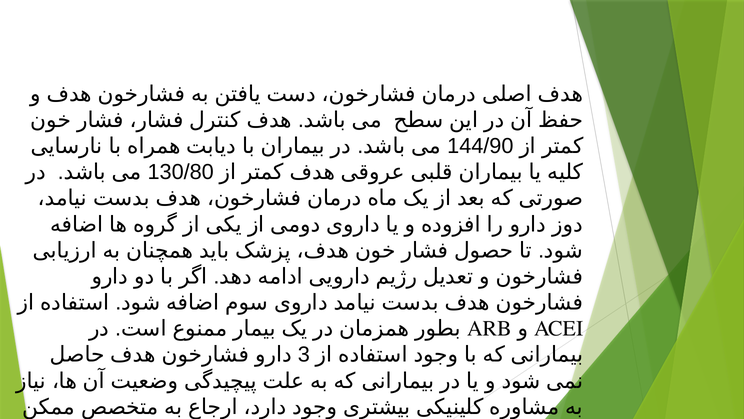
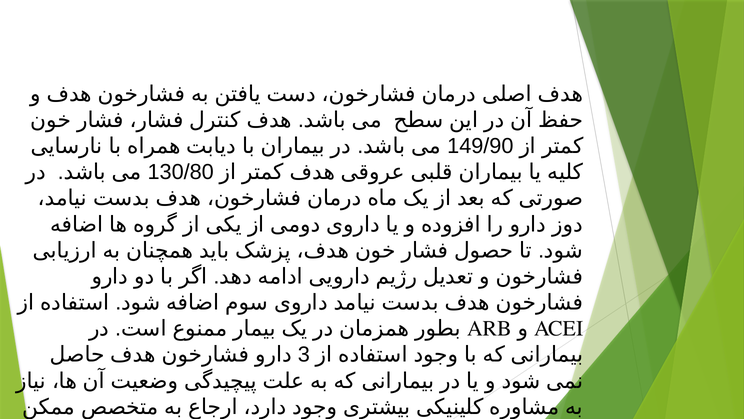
144/90: 144/90 -> 149/90
